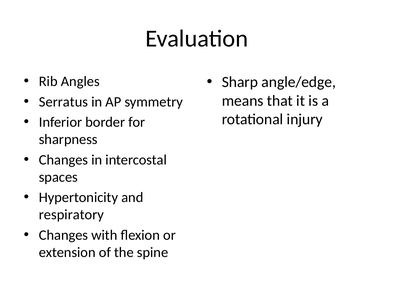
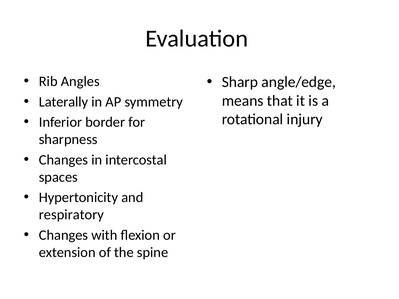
Serratus: Serratus -> Laterally
